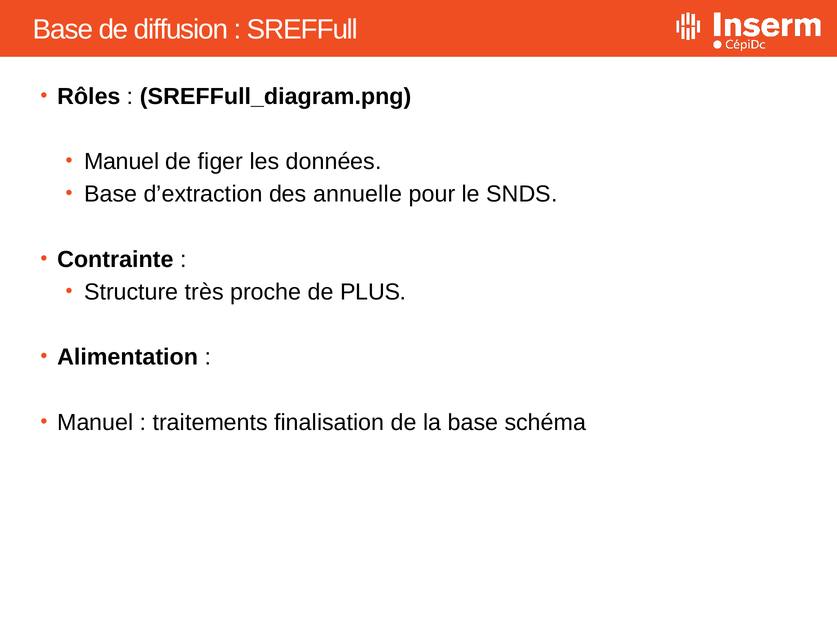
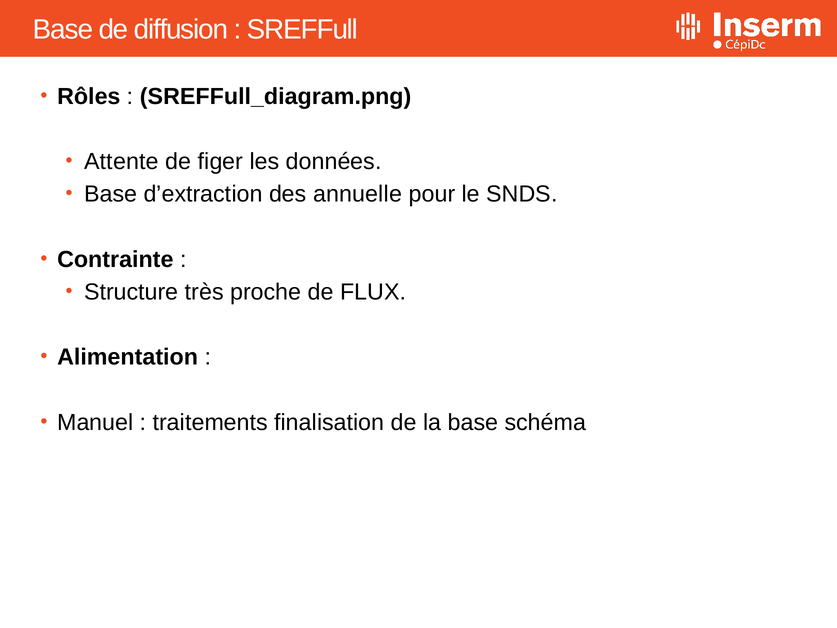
Manuel at (122, 162): Manuel -> Attente
PLUS: PLUS -> FLUX
